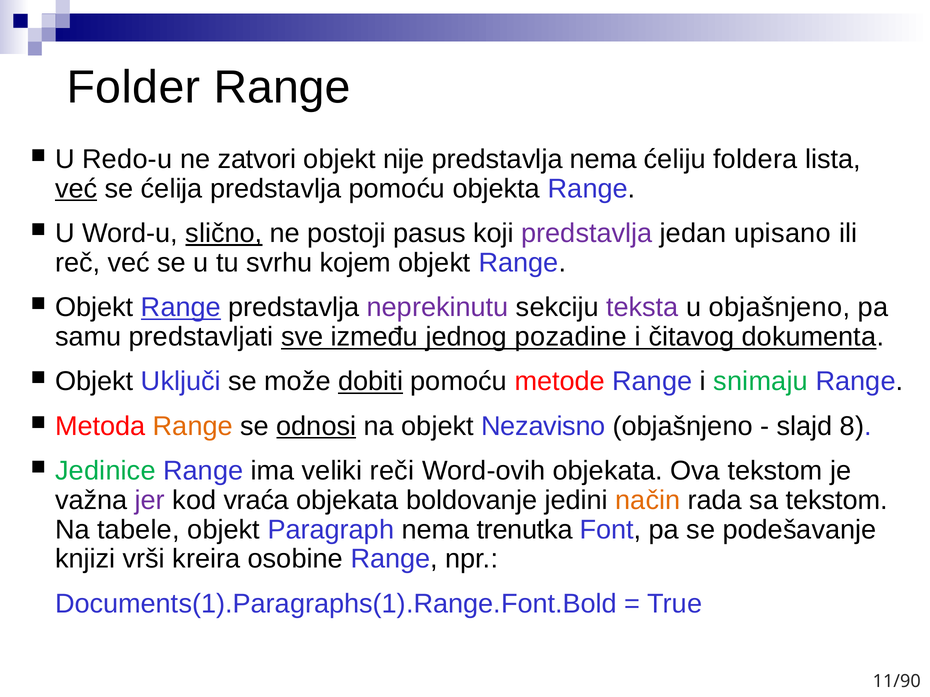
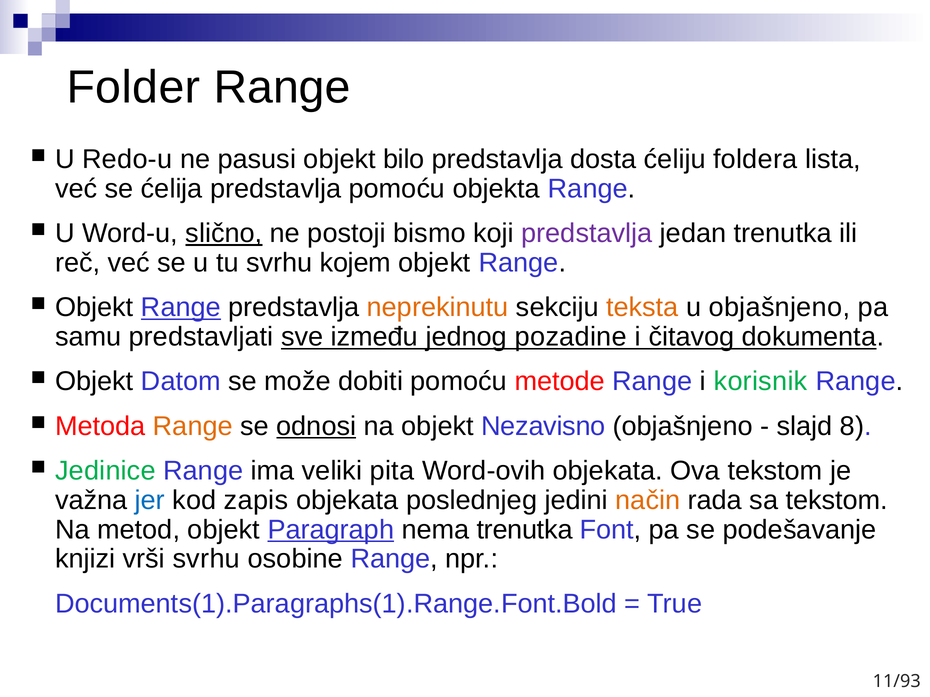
zatvori: zatvori -> pasusi
nije: nije -> bilo
predstavlja nema: nema -> dosta
već at (76, 189) underline: present -> none
pasus: pasus -> bismo
jedan upisano: upisano -> trenutka
neprekinutu colour: purple -> orange
teksta colour: purple -> orange
Uključi: Uključi -> Datom
dobiti underline: present -> none
snimaju: snimaju -> korisnik
reči: reči -> pita
jer colour: purple -> blue
vraća: vraća -> zapis
boldovanje: boldovanje -> poslednjeg
tabele: tabele -> metod
Paragraph underline: none -> present
vrši kreira: kreira -> svrhu
11/90: 11/90 -> 11/93
